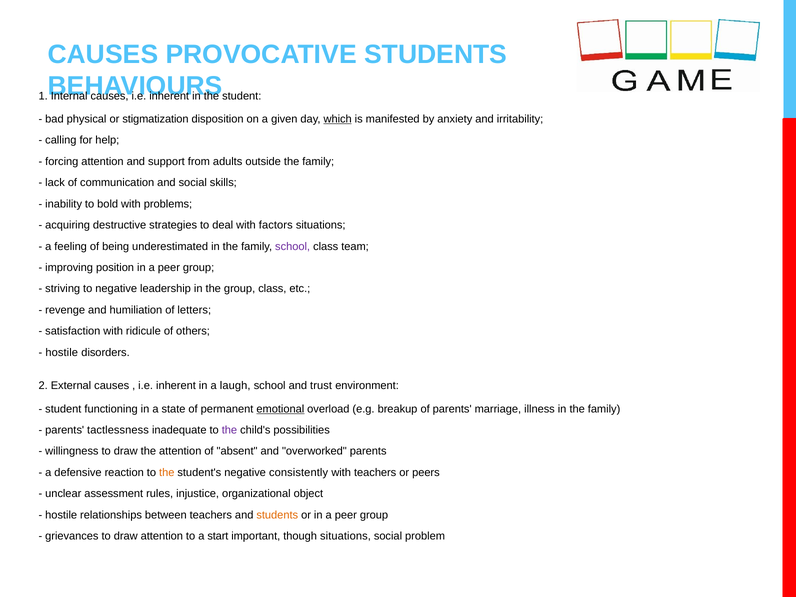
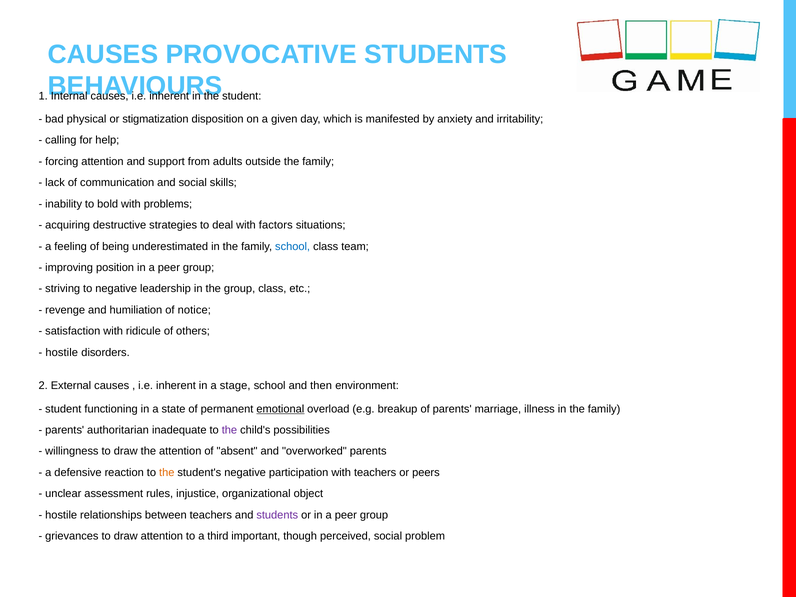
which underline: present -> none
school at (293, 246) colour: purple -> blue
letters: letters -> notice
laugh: laugh -> stage
trust: trust -> then
tactlessness: tactlessness -> authoritarian
consistently: consistently -> participation
students at (277, 515) colour: orange -> purple
start: start -> third
though situations: situations -> perceived
